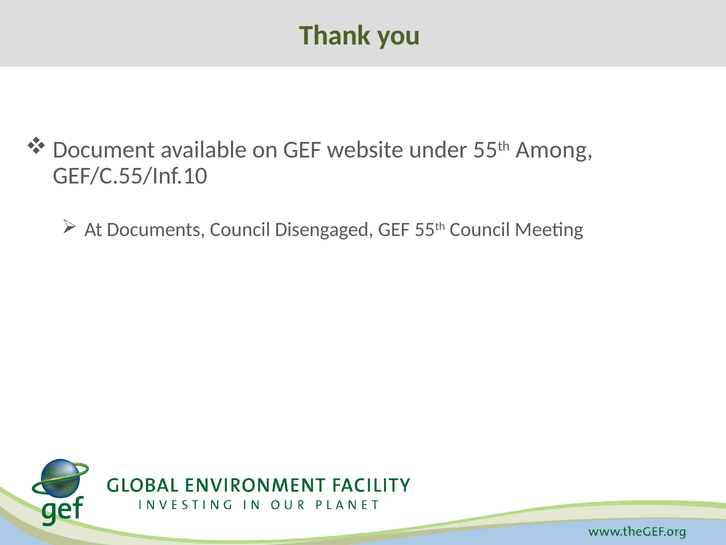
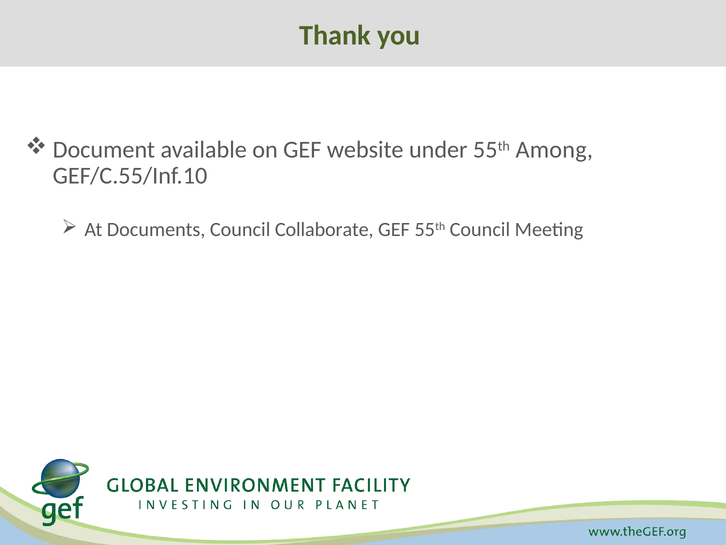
Disengaged: Disengaged -> Collaborate
